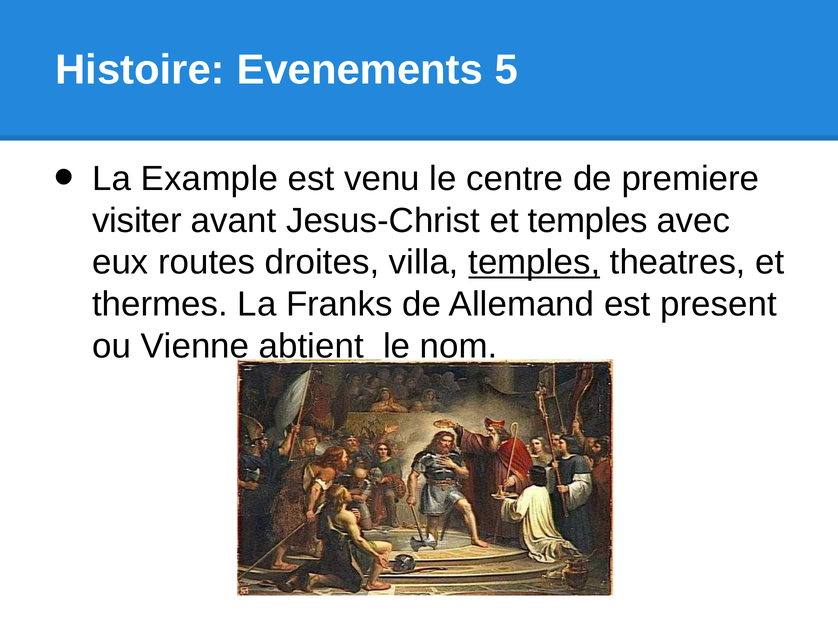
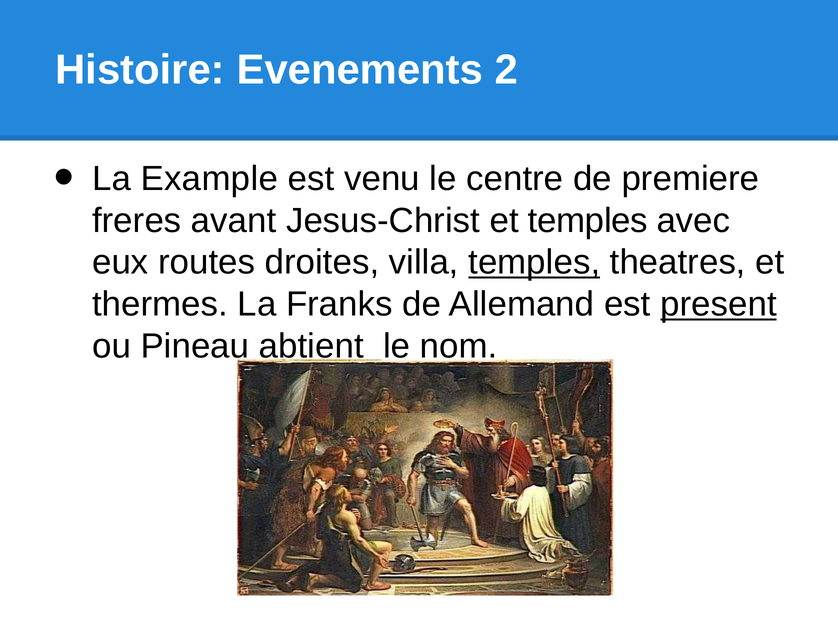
5: 5 -> 2
visiter: visiter -> freres
present underline: none -> present
Vienne: Vienne -> Pineau
